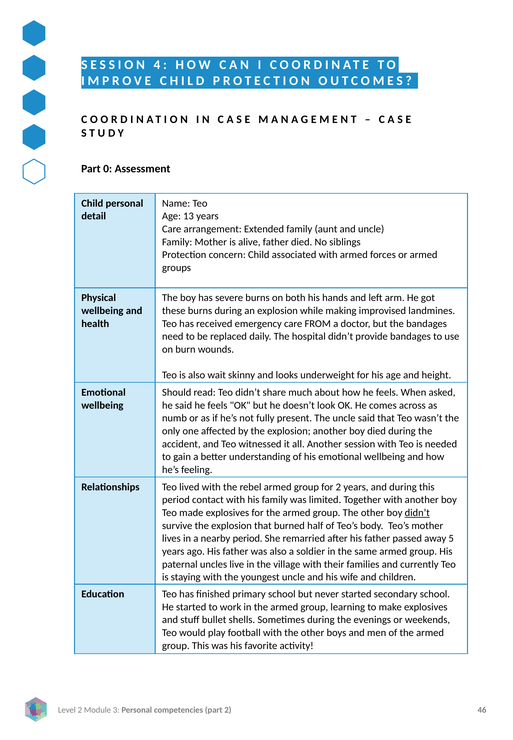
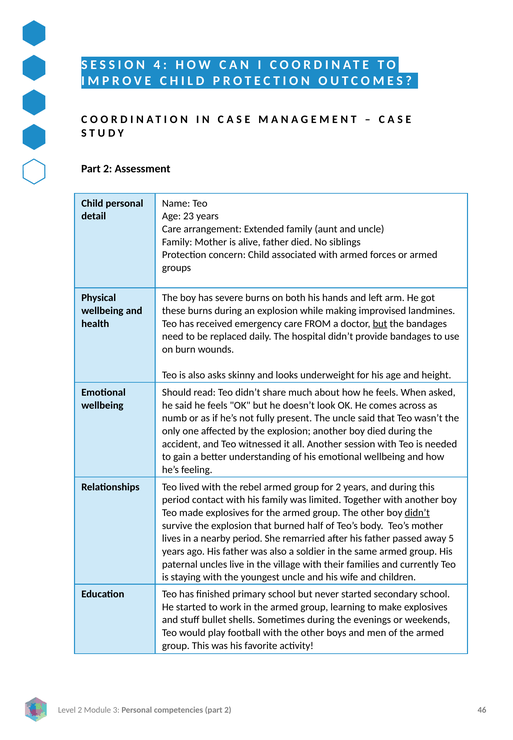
0 at (108, 169): 0 -> 2
13: 13 -> 23
but at (380, 324) underline: none -> present
wait: wait -> asks
